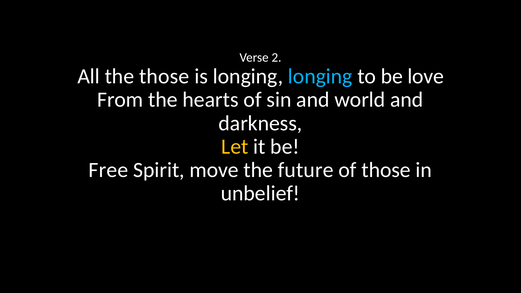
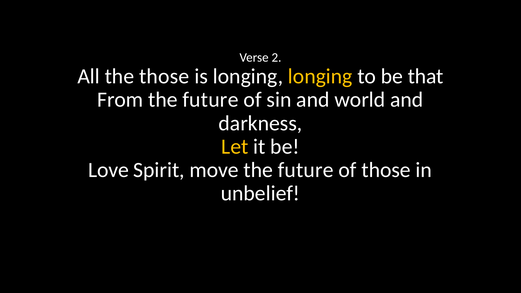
longing at (320, 76) colour: light blue -> yellow
love: love -> that
From the hearts: hearts -> future
Free: Free -> Love
